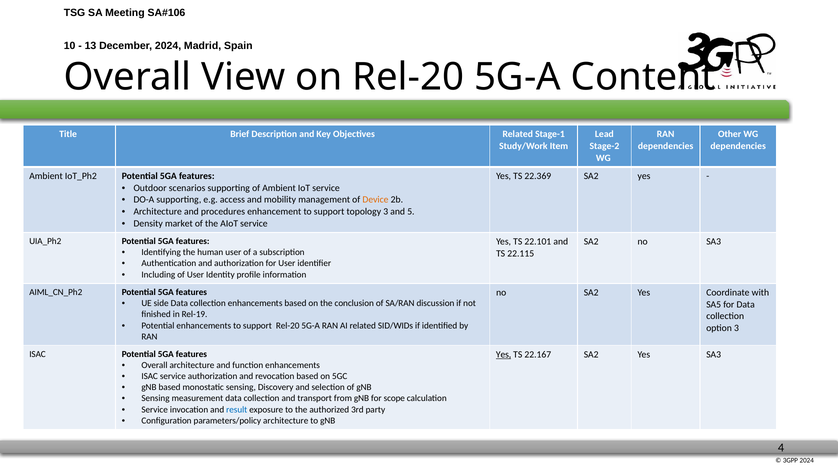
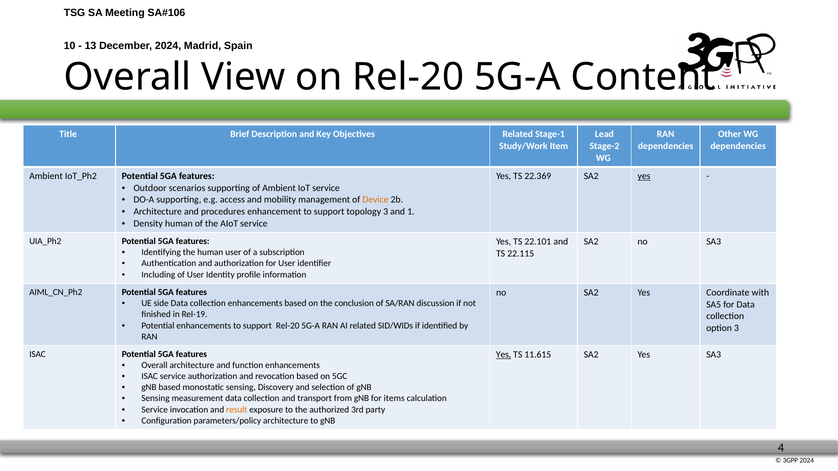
yes at (644, 176) underline: none -> present
5: 5 -> 1
Density market: market -> human
22.167: 22.167 -> 11.615
scope: scope -> items
result colour: blue -> orange
